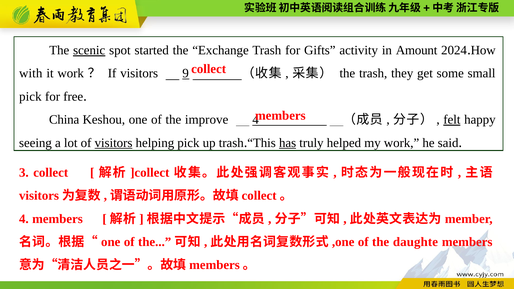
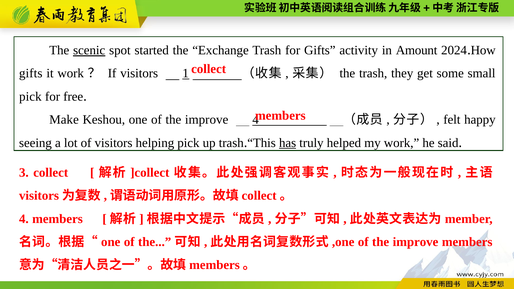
with at (31, 73): with -> gifts
9: 9 -> 1
China: China -> Make
felt underline: present -> none
visitors at (114, 143) underline: present -> none
daughte at (415, 242): daughte -> improve
